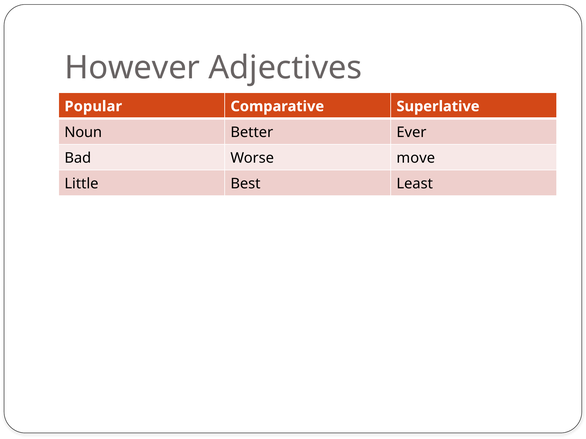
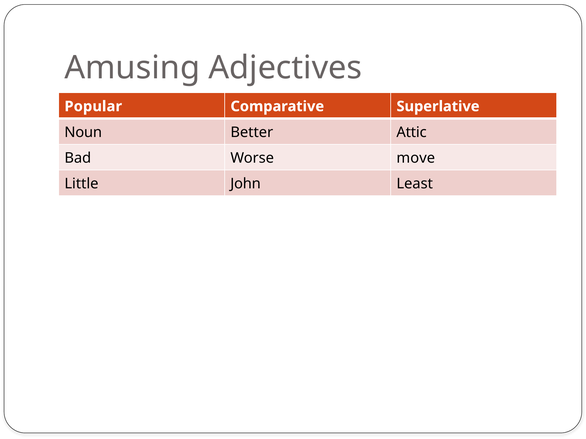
However: However -> Amusing
Ever: Ever -> Attic
Best: Best -> John
